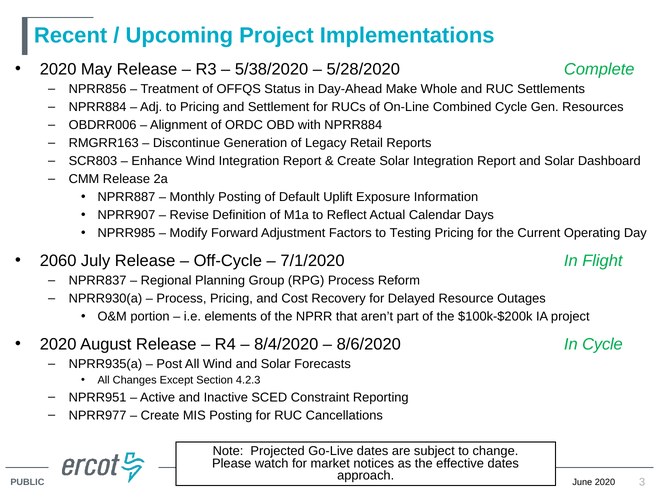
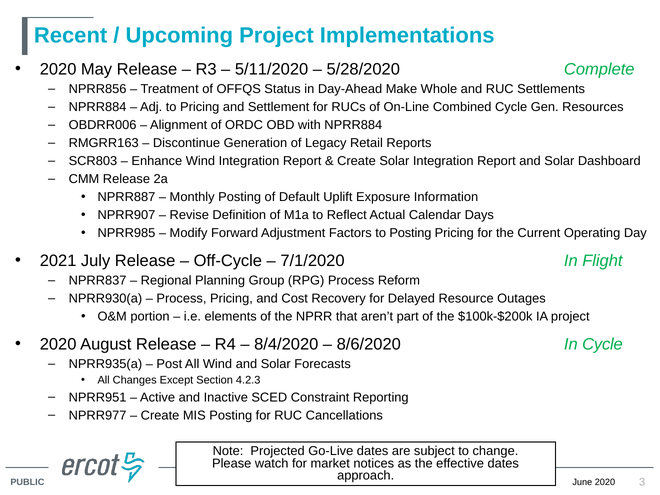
5/38/2020: 5/38/2020 -> 5/11/2020
to Testing: Testing -> Posting
2060: 2060 -> 2021
